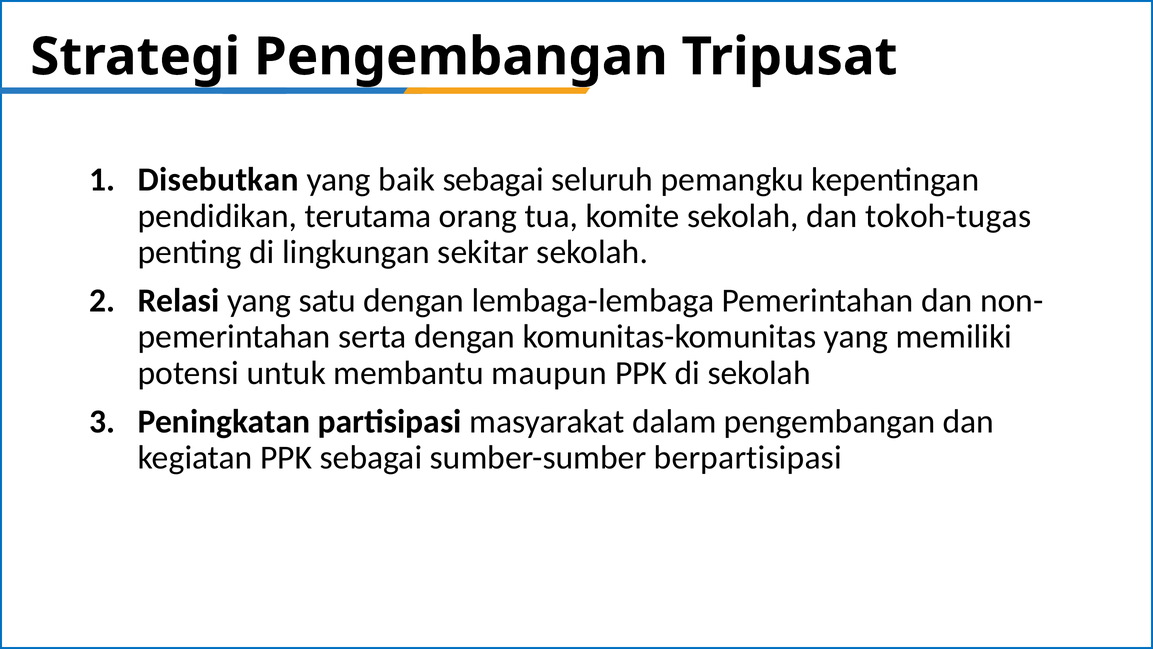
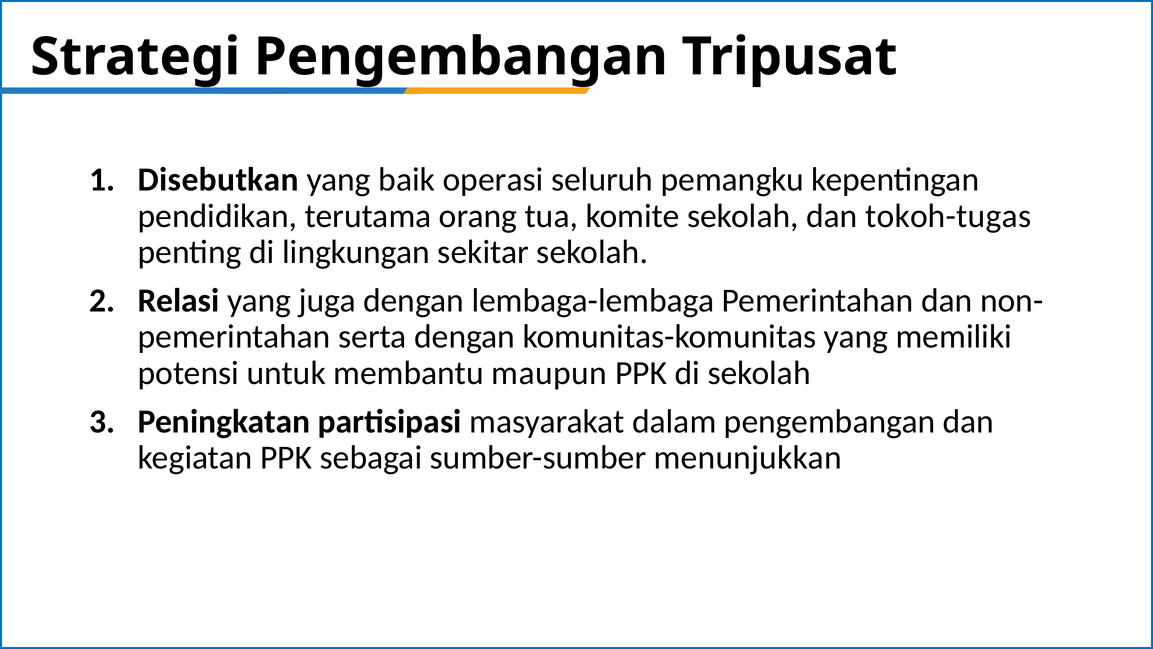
baik sebagai: sebagai -> operasi
satu: satu -> juga
berpartisipasi: berpartisipasi -> menunjukkan
